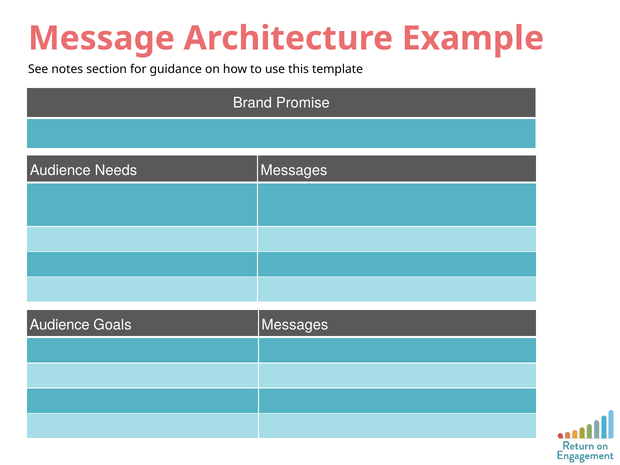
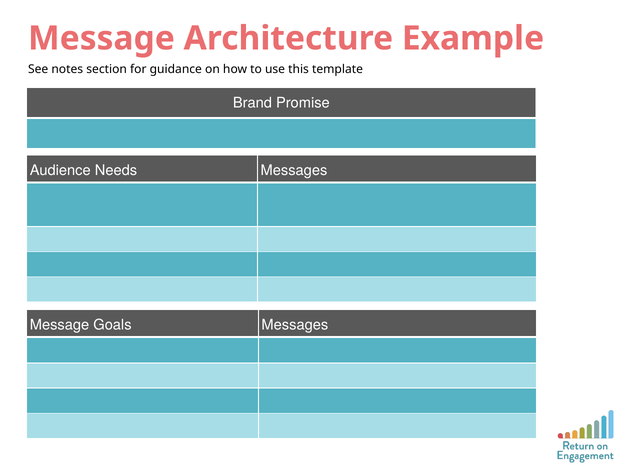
Audience at (60, 325): Audience -> Message
